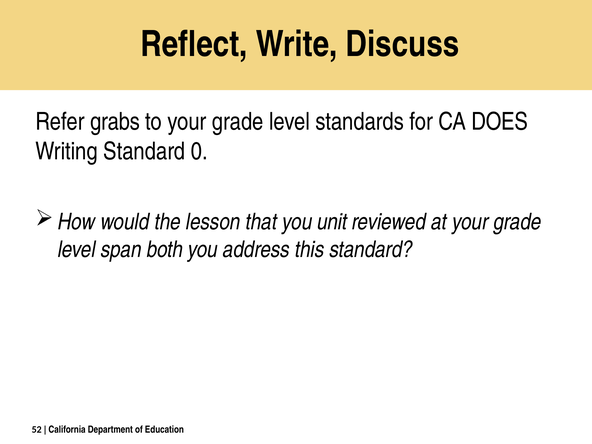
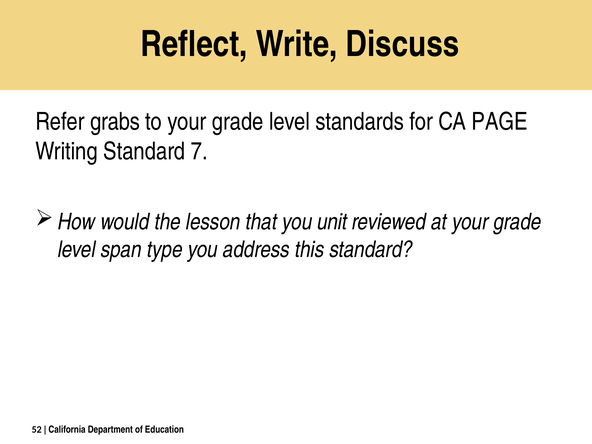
DOES: DOES -> PAGE
0: 0 -> 7
both: both -> type
